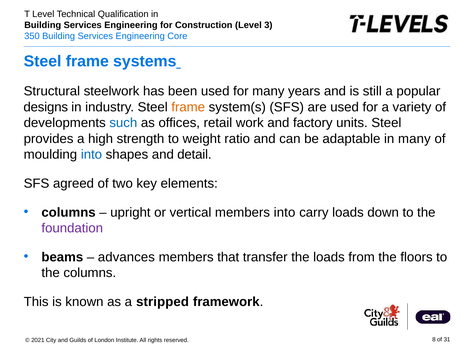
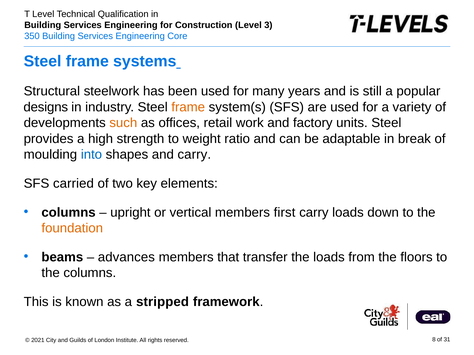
such colour: blue -> orange
in many: many -> break
and detail: detail -> carry
agreed: agreed -> carried
members into: into -> first
foundation colour: purple -> orange
